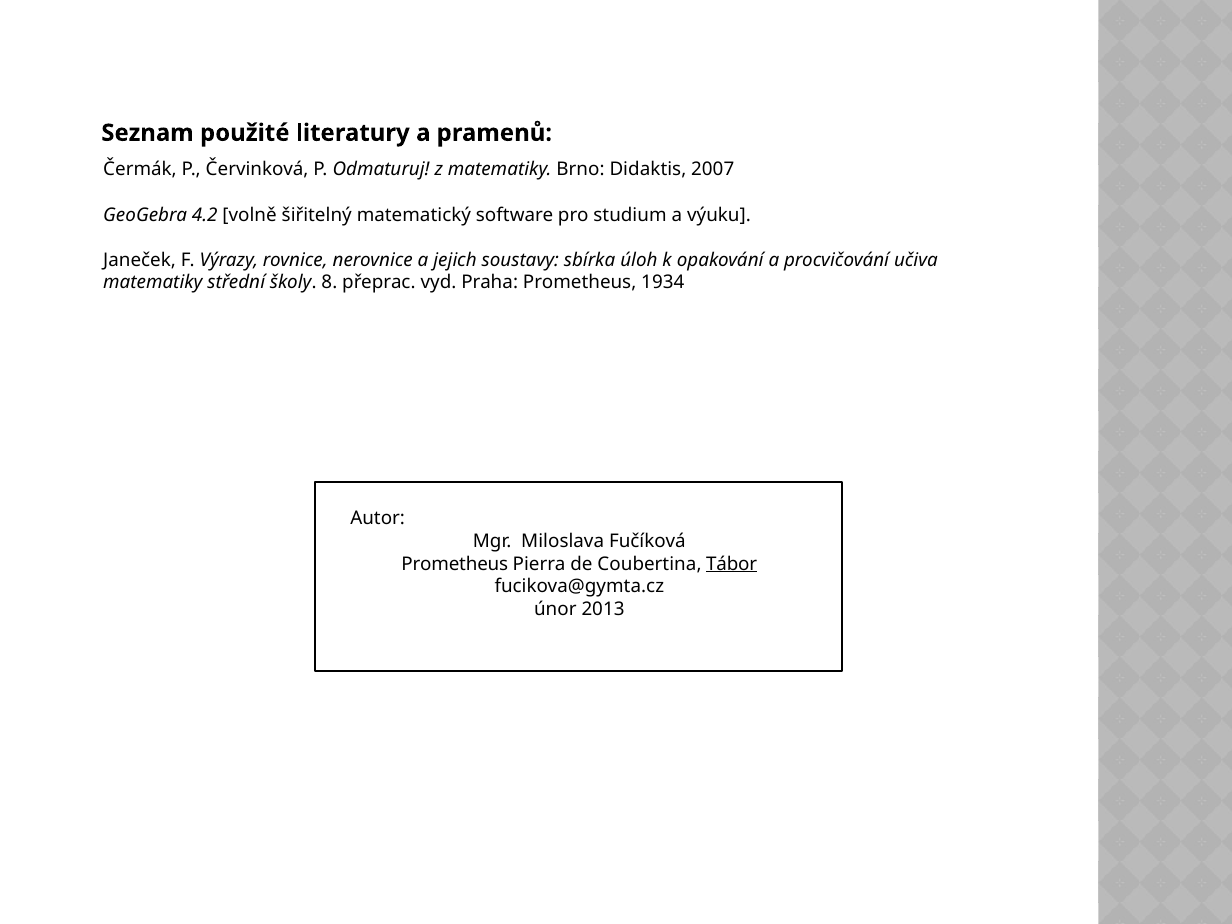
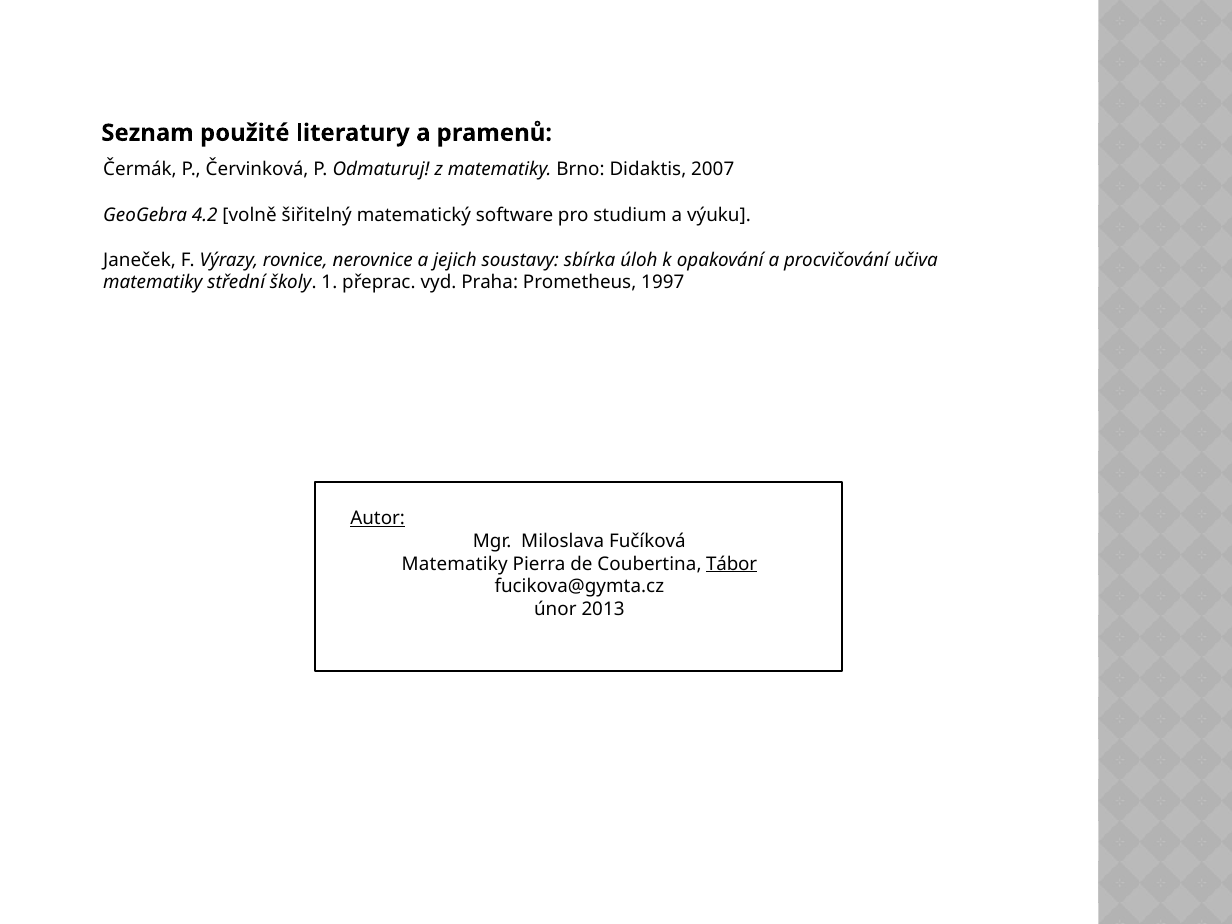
8: 8 -> 1
1934: 1934 -> 1997
Autor underline: none -> present
Prometheus at (455, 564): Prometheus -> Matematiky
